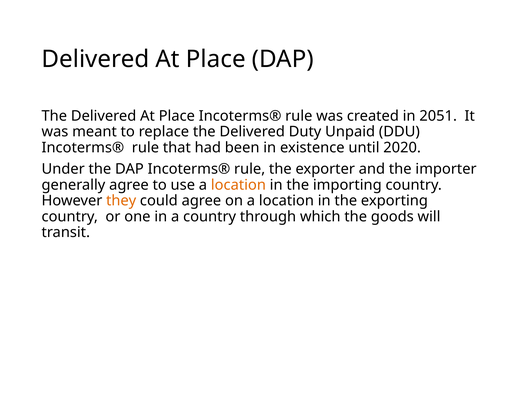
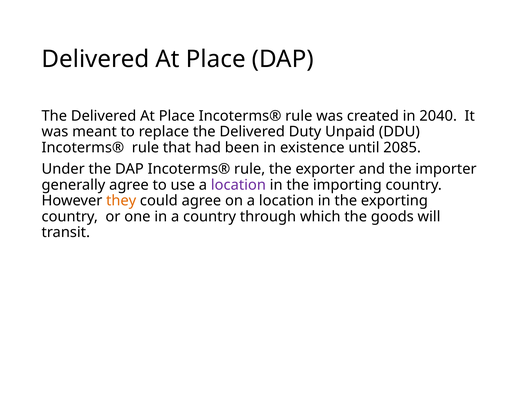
2051: 2051 -> 2040
2020: 2020 -> 2085
location at (238, 185) colour: orange -> purple
